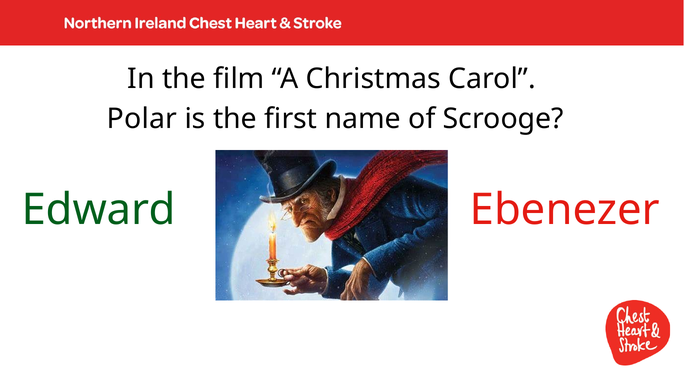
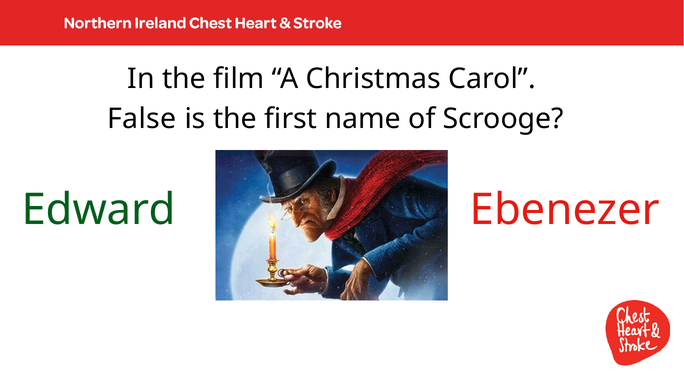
Polar: Polar -> False
